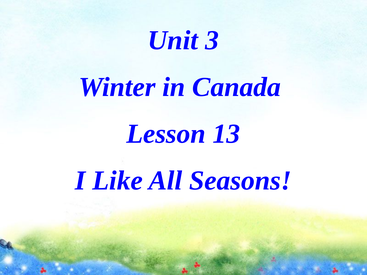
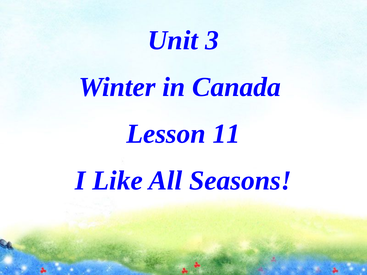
13: 13 -> 11
